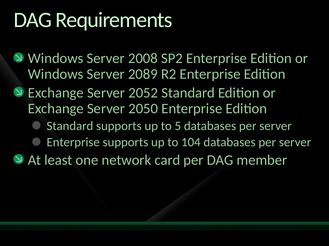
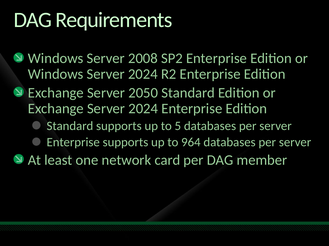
Windows Server 2089: 2089 -> 2024
2052: 2052 -> 2050
Exchange Server 2050: 2050 -> 2024
104: 104 -> 964
